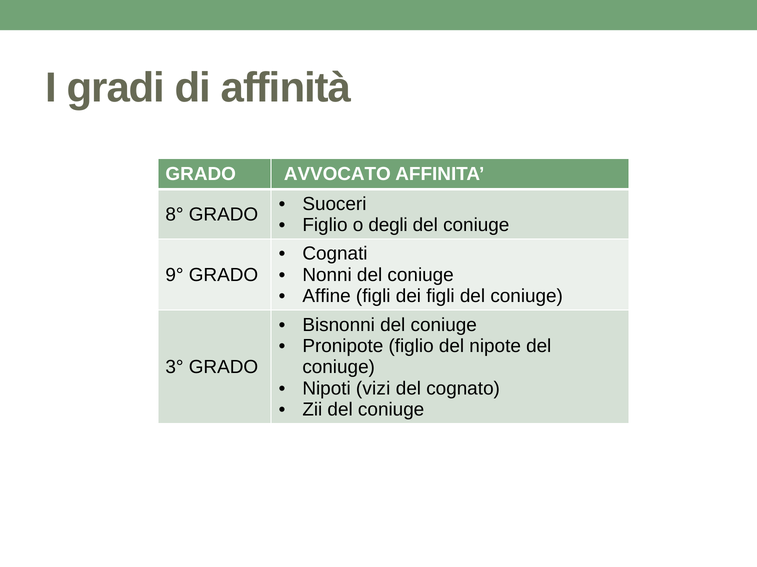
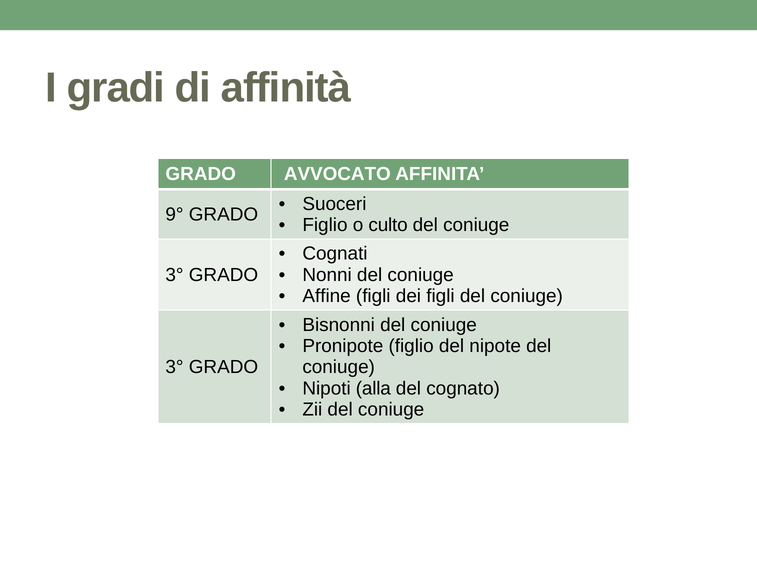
8°: 8° -> 9°
degli: degli -> culto
9° at (175, 275): 9° -> 3°
vizi: vizi -> alla
